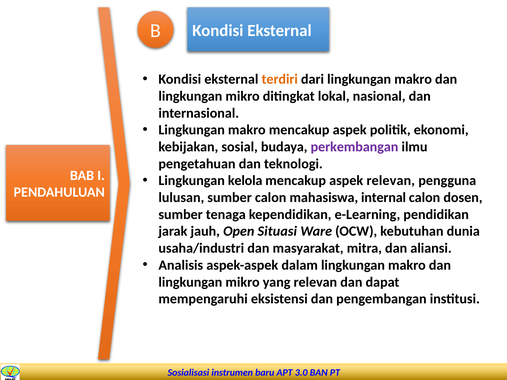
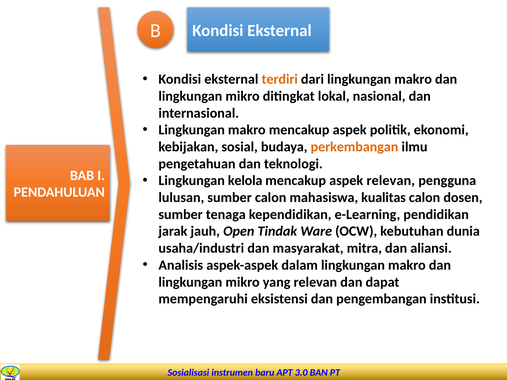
perkembangan colour: purple -> orange
internal: internal -> kualitas
Situasi: Situasi -> Tindak
